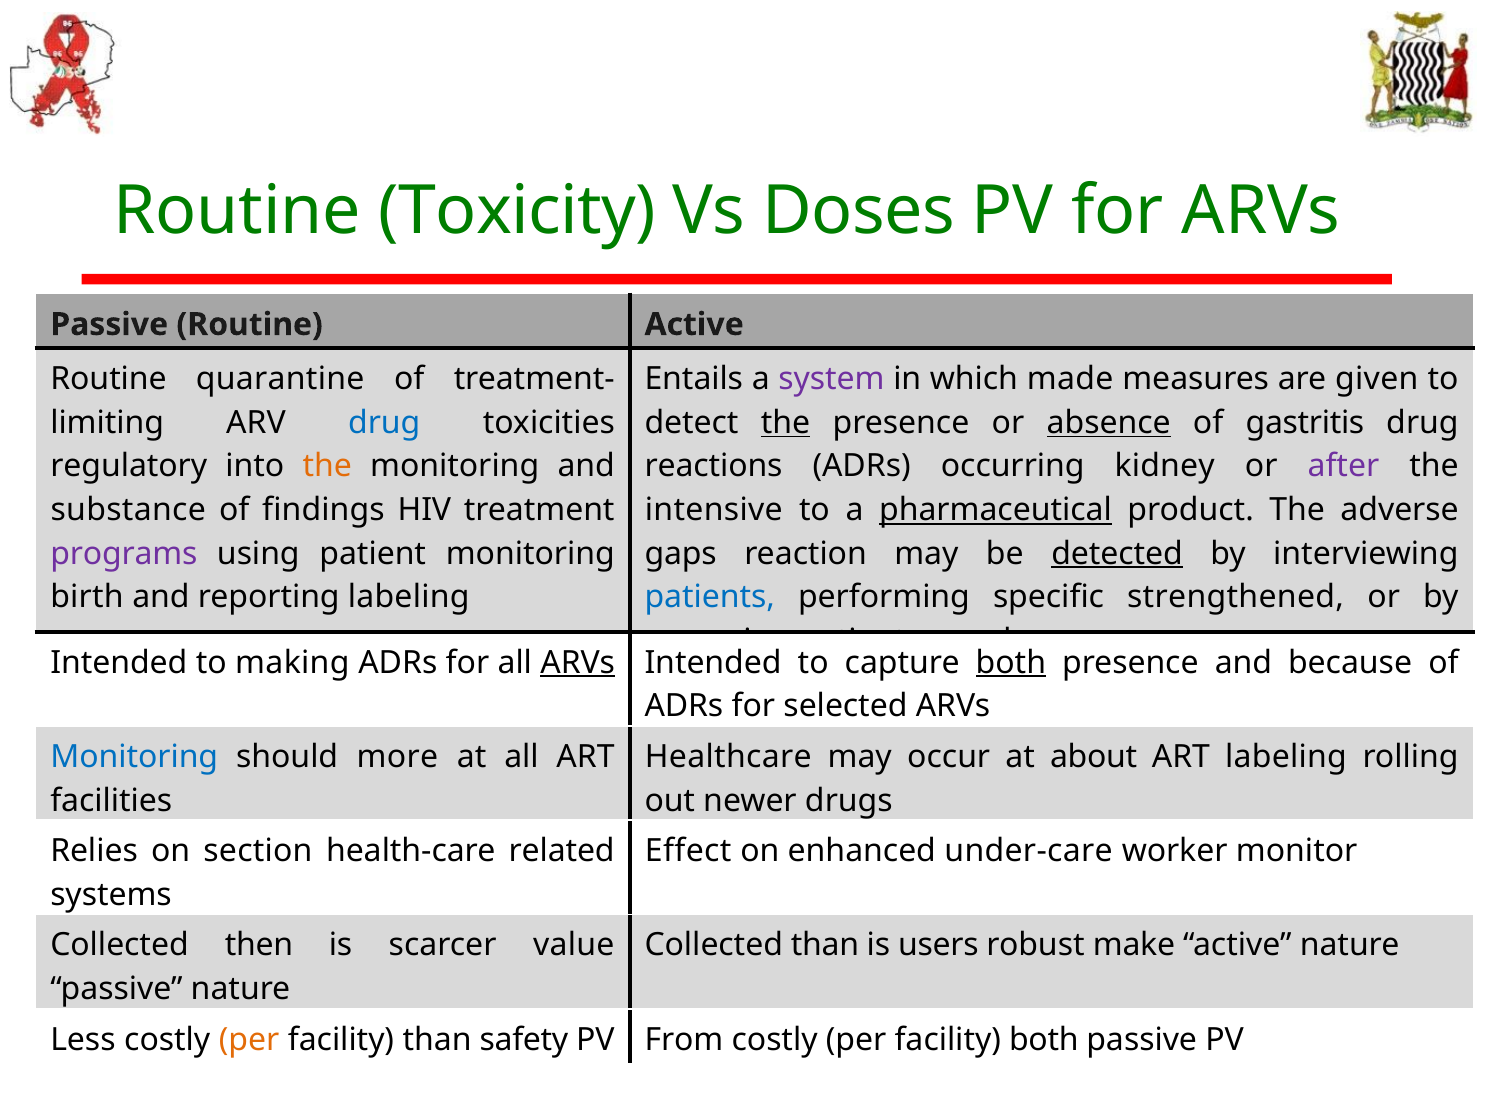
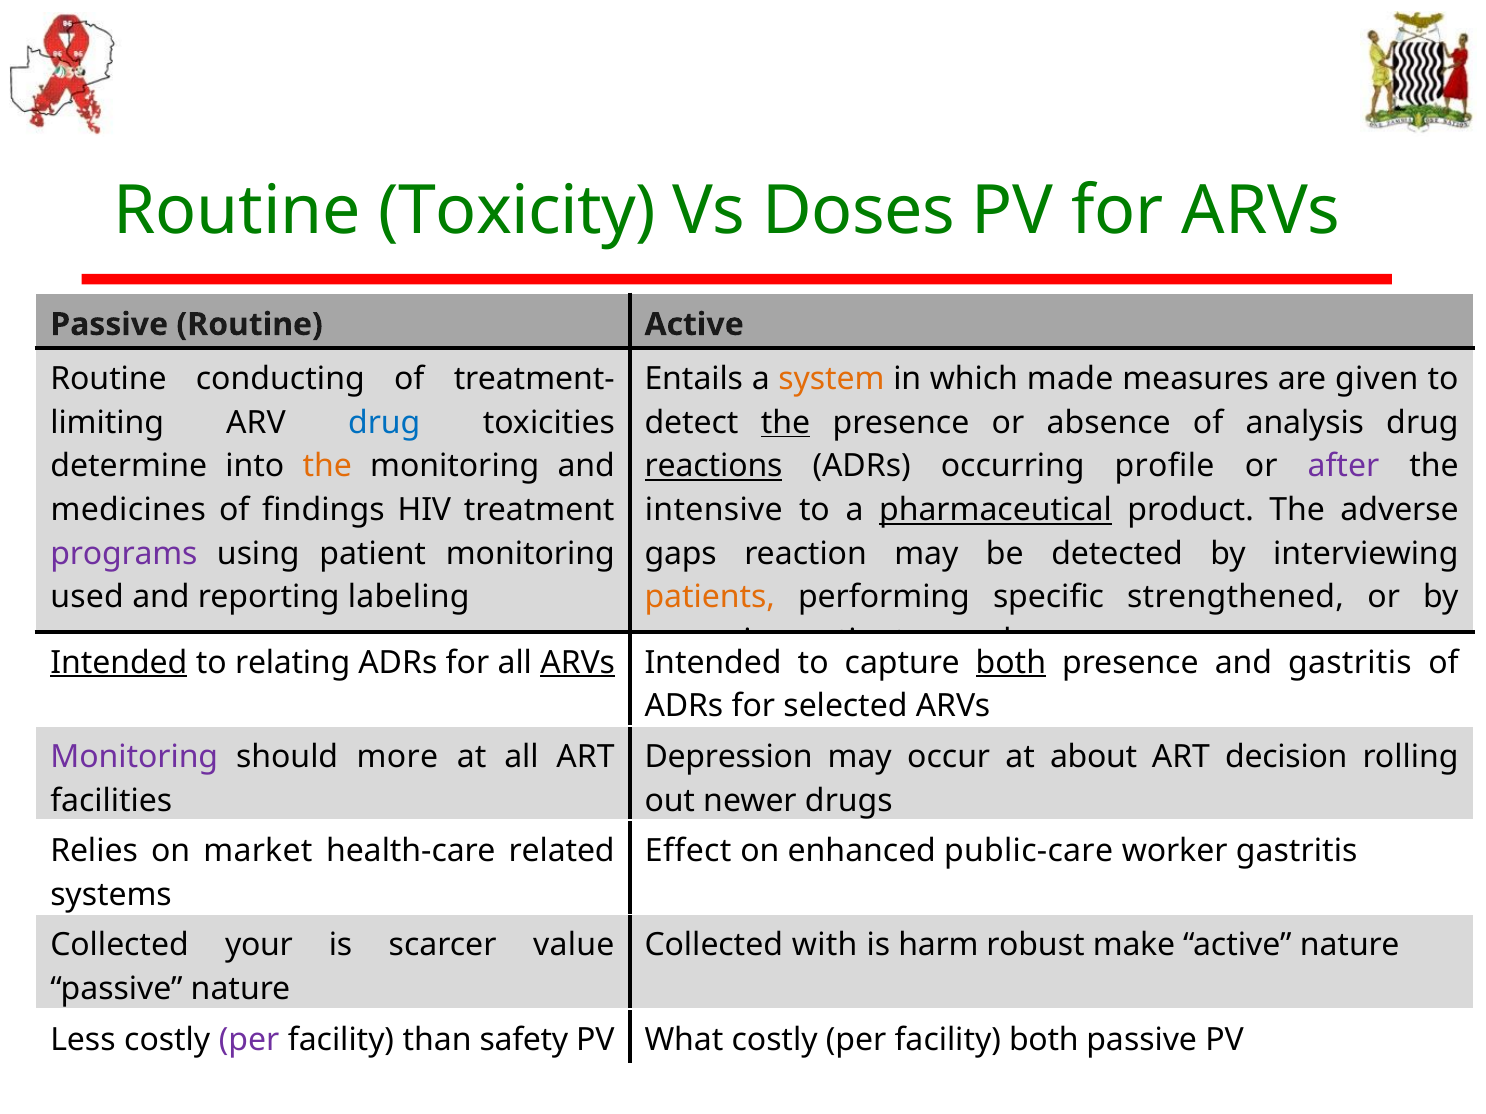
quarantine: quarantine -> conducting
system colour: purple -> orange
absence underline: present -> none
gastritis: gastritis -> analysis
regulatory: regulatory -> determine
reactions underline: none -> present
kidney: kidney -> profile
substance: substance -> medicines
detected underline: present -> none
birth: birth -> used
patients colour: blue -> orange
Intended at (119, 663) underline: none -> present
making: making -> relating
and because: because -> gastritis
Monitoring at (134, 757) colour: blue -> purple
Healthcare: Healthcare -> Depression
ART labeling: labeling -> decision
section: section -> market
under-care: under-care -> public-care
worker monitor: monitor -> gastritis
then: then -> your
Collected than: than -> with
users: users -> harm
per at (249, 1040) colour: orange -> purple
From: From -> What
